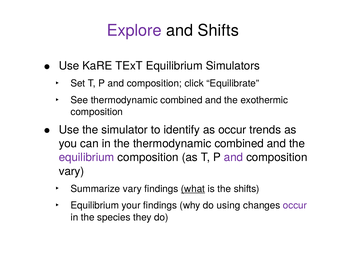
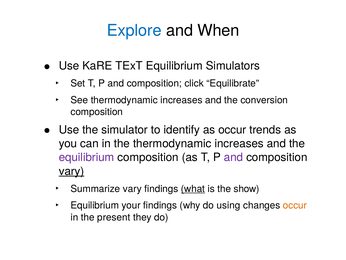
Explore colour: purple -> blue
and Shifts: Shifts -> When
See thermodynamic combined: combined -> increases
exothermic: exothermic -> conversion
the thermodynamic combined: combined -> increases
vary at (72, 171) underline: none -> present
the shifts: shifts -> show
occur at (295, 205) colour: purple -> orange
species: species -> present
